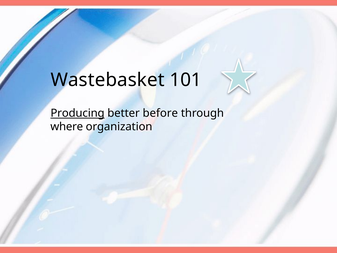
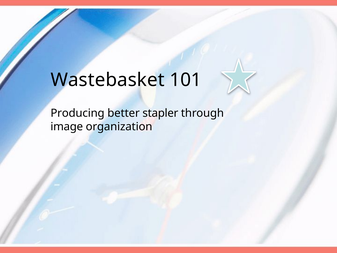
Producing underline: present -> none
before: before -> stapler
where: where -> image
